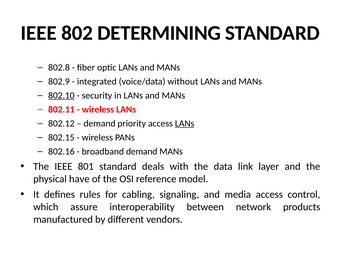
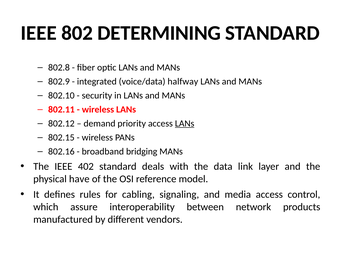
without: without -> halfway
802.10 underline: present -> none
broadband demand: demand -> bridging
801: 801 -> 402
